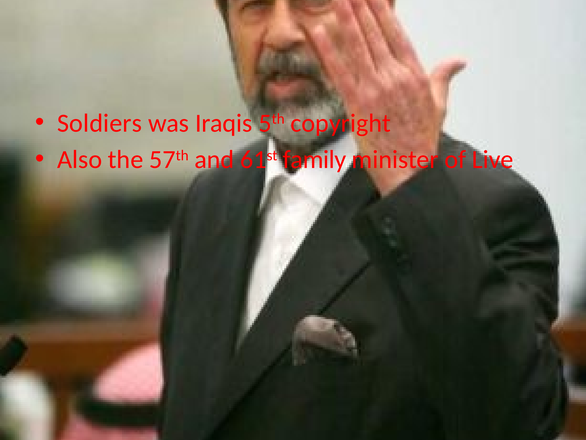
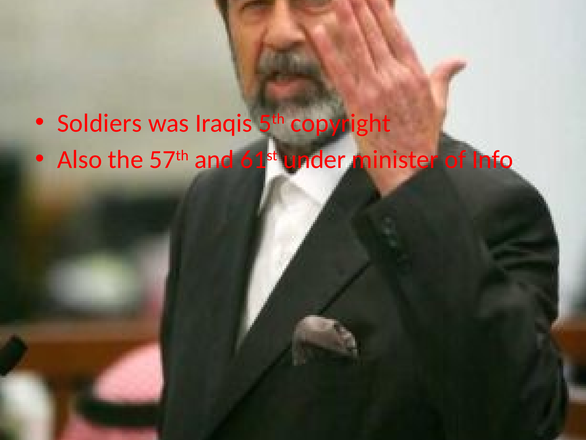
family: family -> under
Live: Live -> Info
